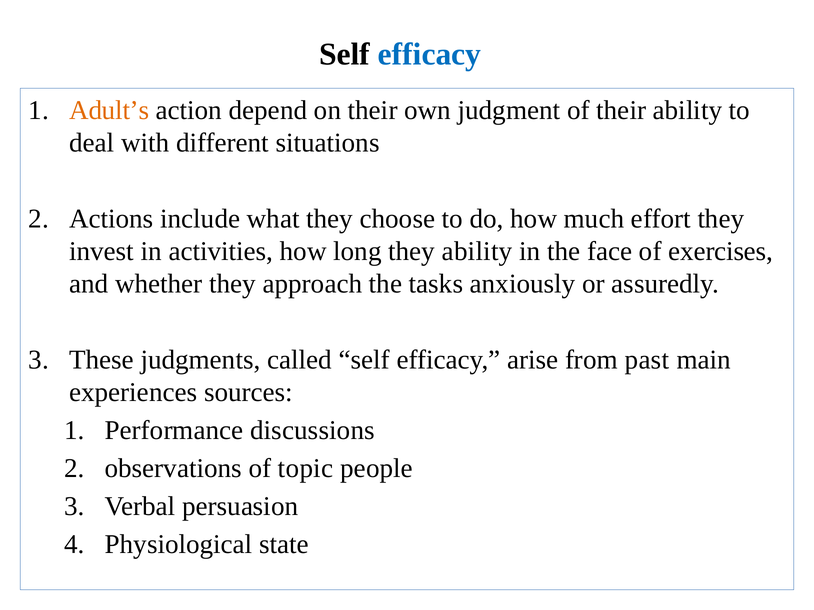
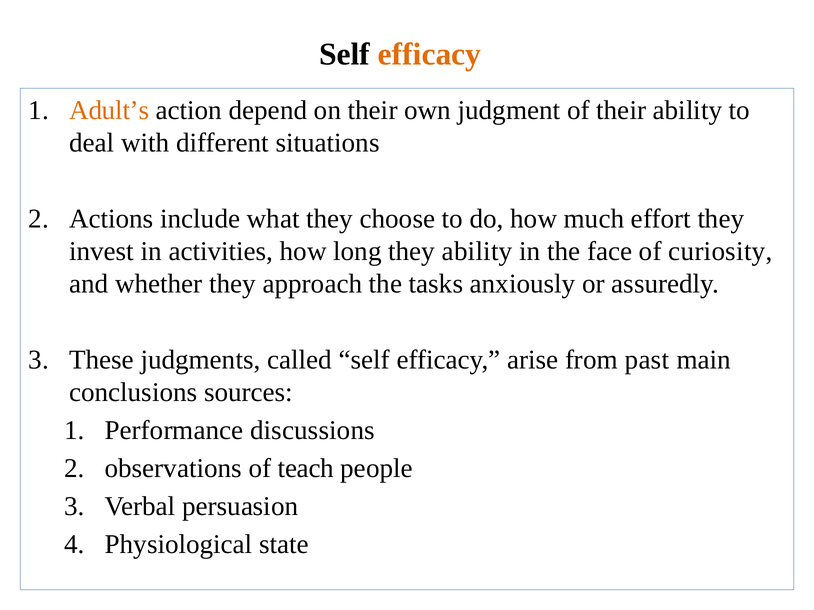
efficacy at (429, 54) colour: blue -> orange
exercises: exercises -> curiosity
experiences: experiences -> conclusions
topic: topic -> teach
